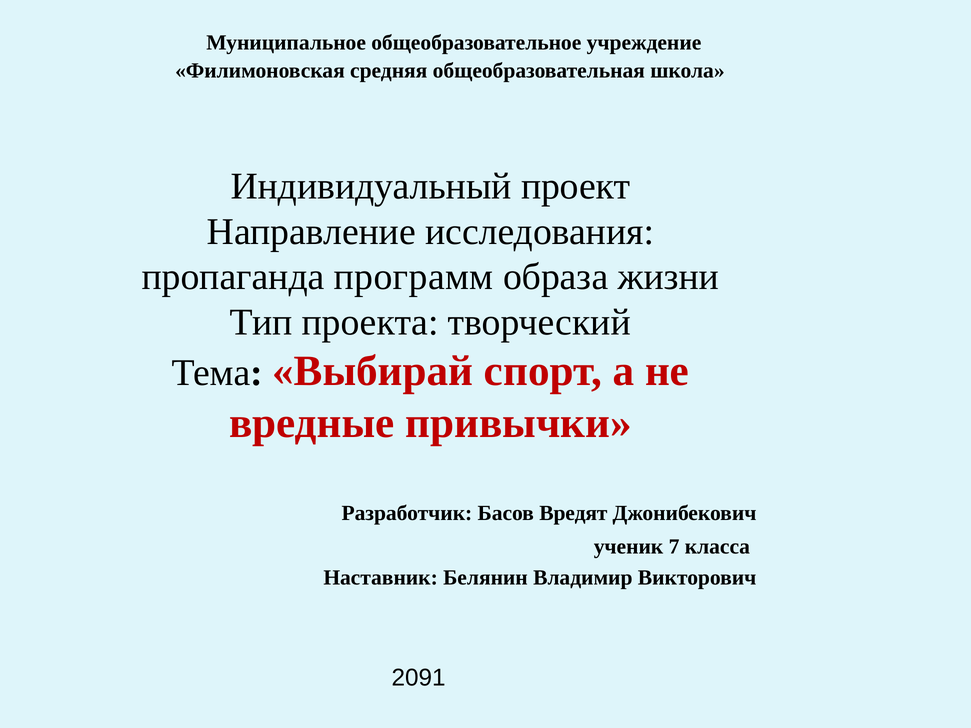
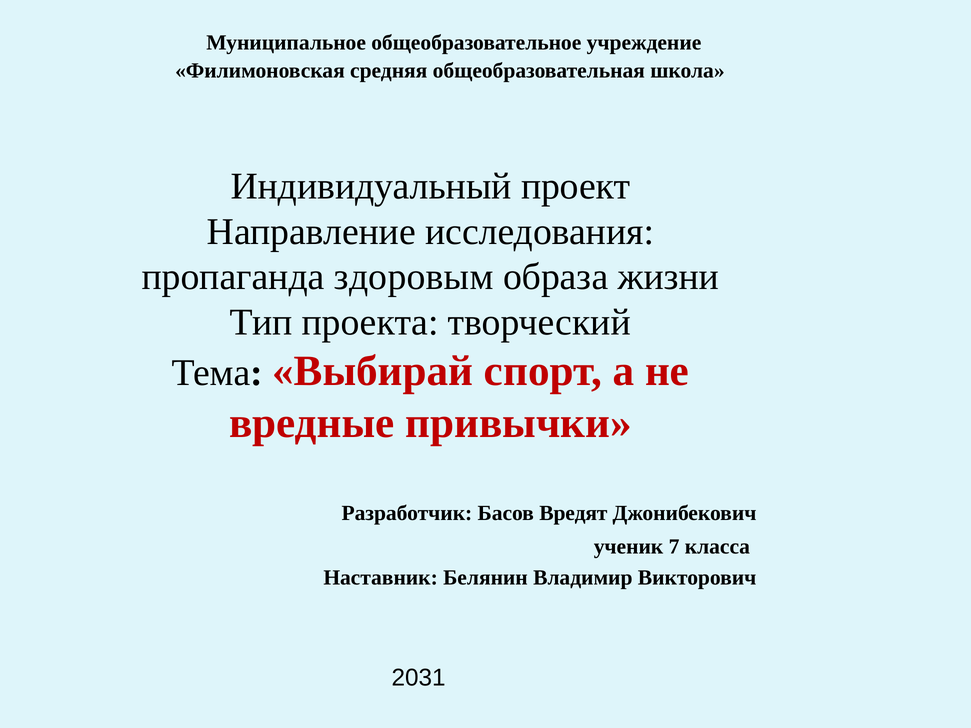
программ: программ -> здоровым
2091: 2091 -> 2031
